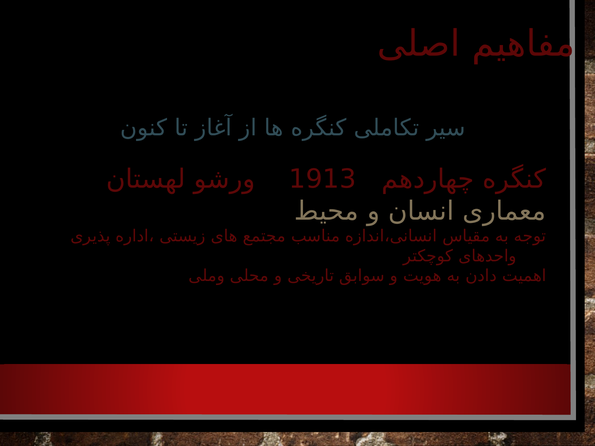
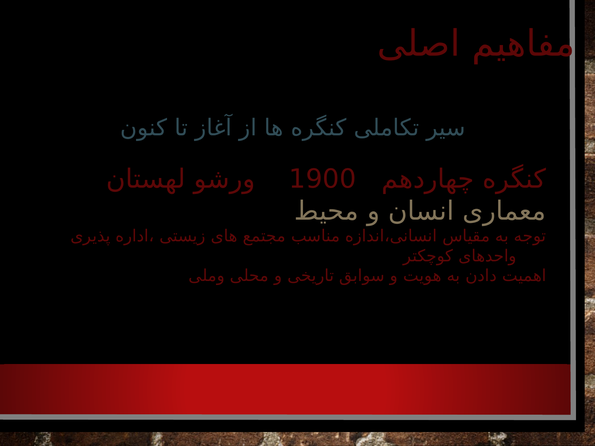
1913: 1913 -> 1900
